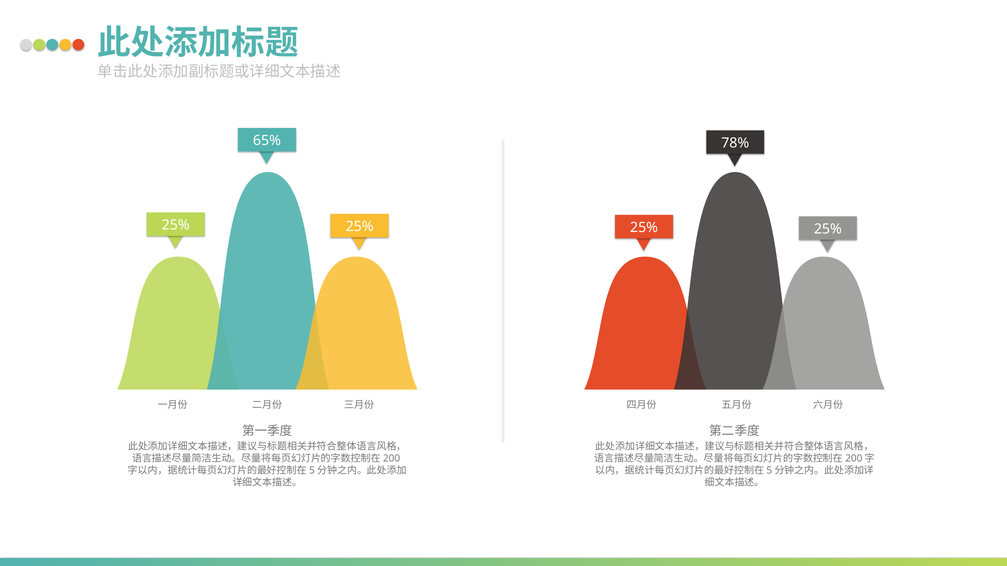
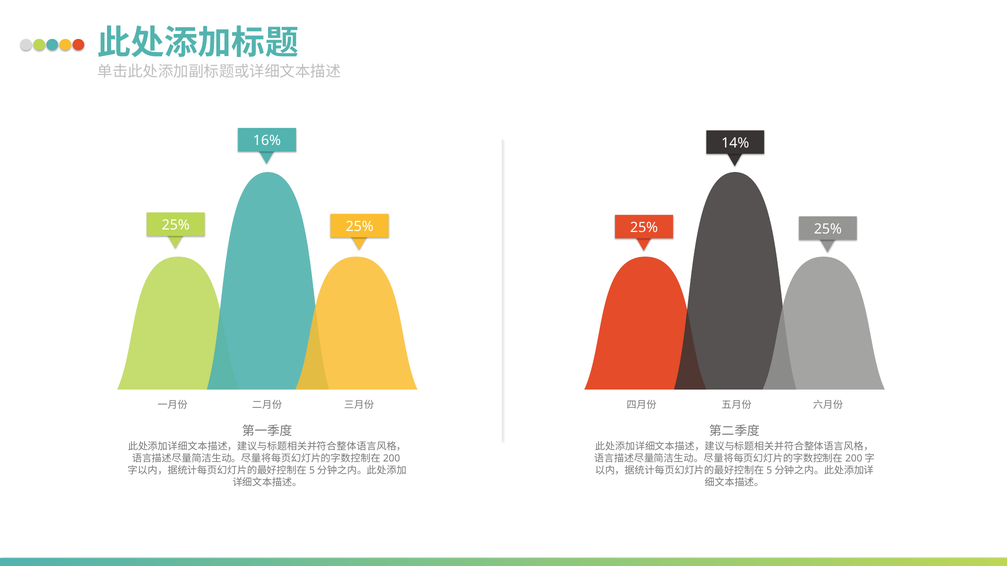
65%: 65% -> 16%
78%: 78% -> 14%
